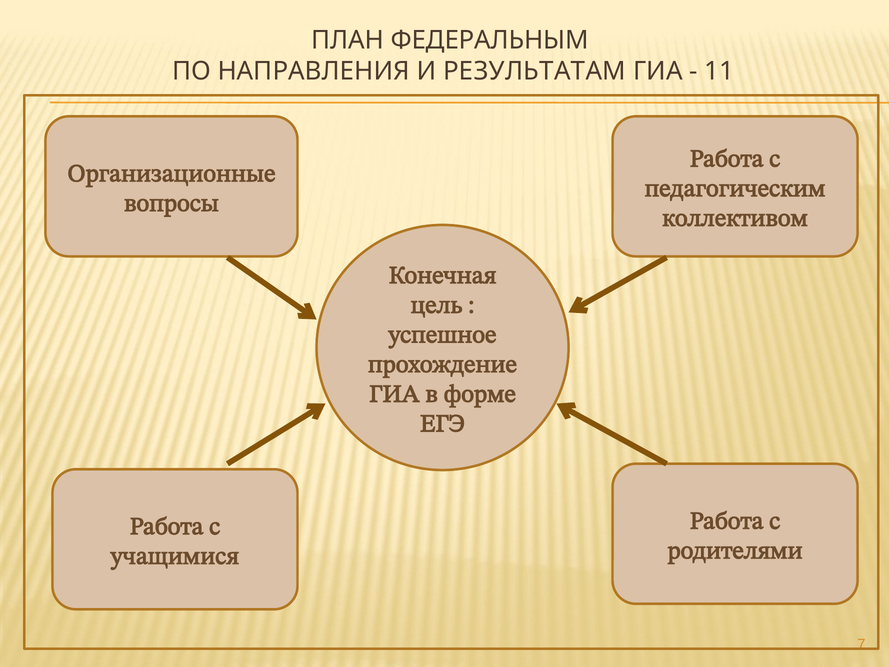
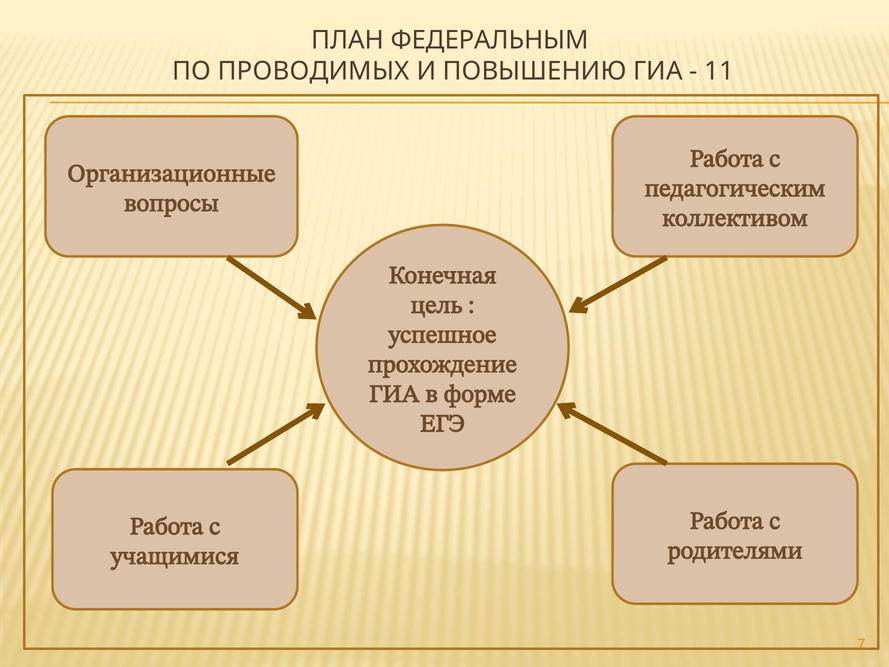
НАПРАВЛЕНИЯ: НАПРАВЛЕНИЯ -> ПРОВОДИМЫХ
РЕЗУЛЬТАТАМ: РЕЗУЛЬТАТАМ -> ПОВЫШЕНИЮ
